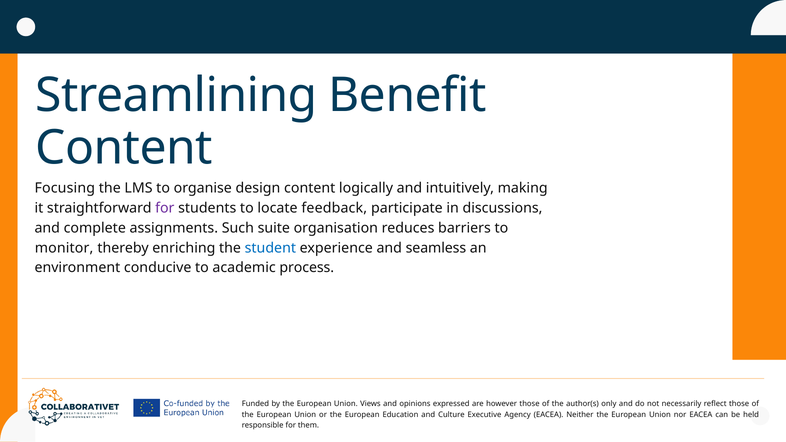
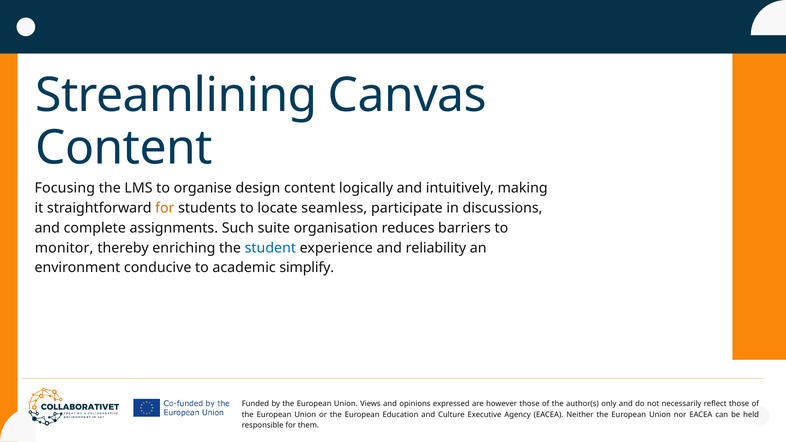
Benefit: Benefit -> Canvas
for at (165, 208) colour: purple -> orange
feedback: feedback -> seamless
seamless: seamless -> reliability
process: process -> simplify
